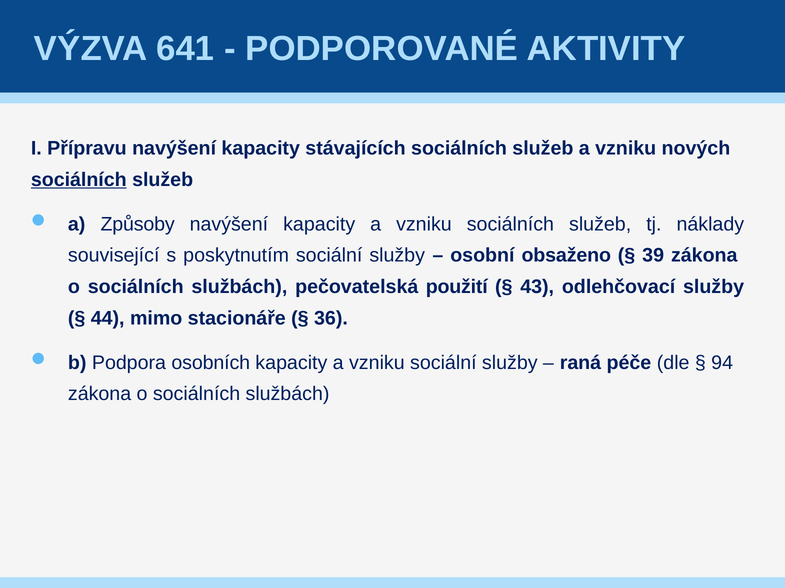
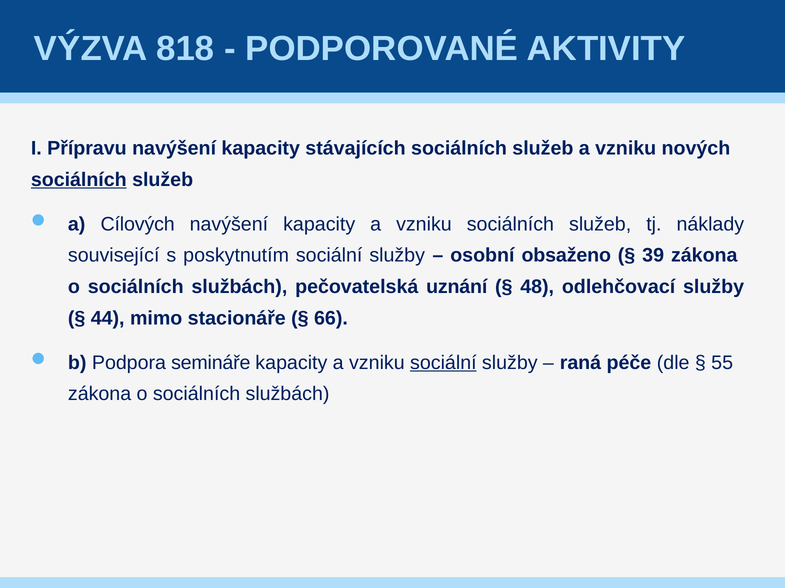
641: 641 -> 818
Způsoby: Způsoby -> Cílových
použití: použití -> uznání
43: 43 -> 48
36: 36 -> 66
osobních: osobních -> semináře
sociální at (443, 363) underline: none -> present
94: 94 -> 55
